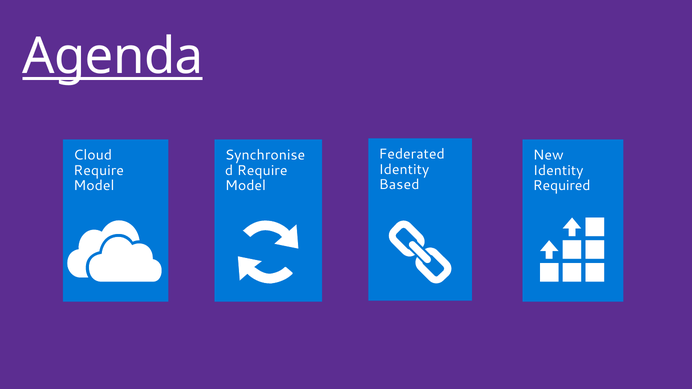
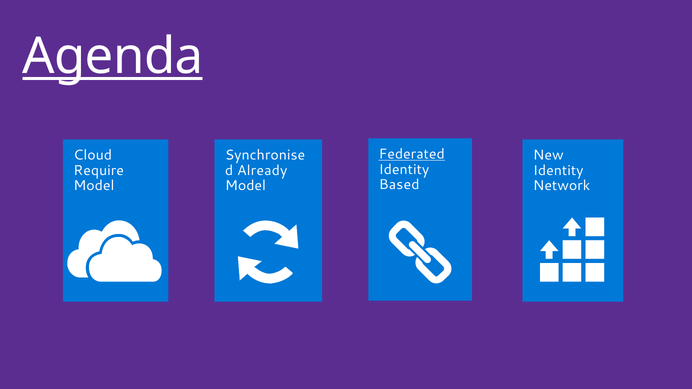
Federated underline: none -> present
Require at (262, 171): Require -> Already
Required: Required -> Network
